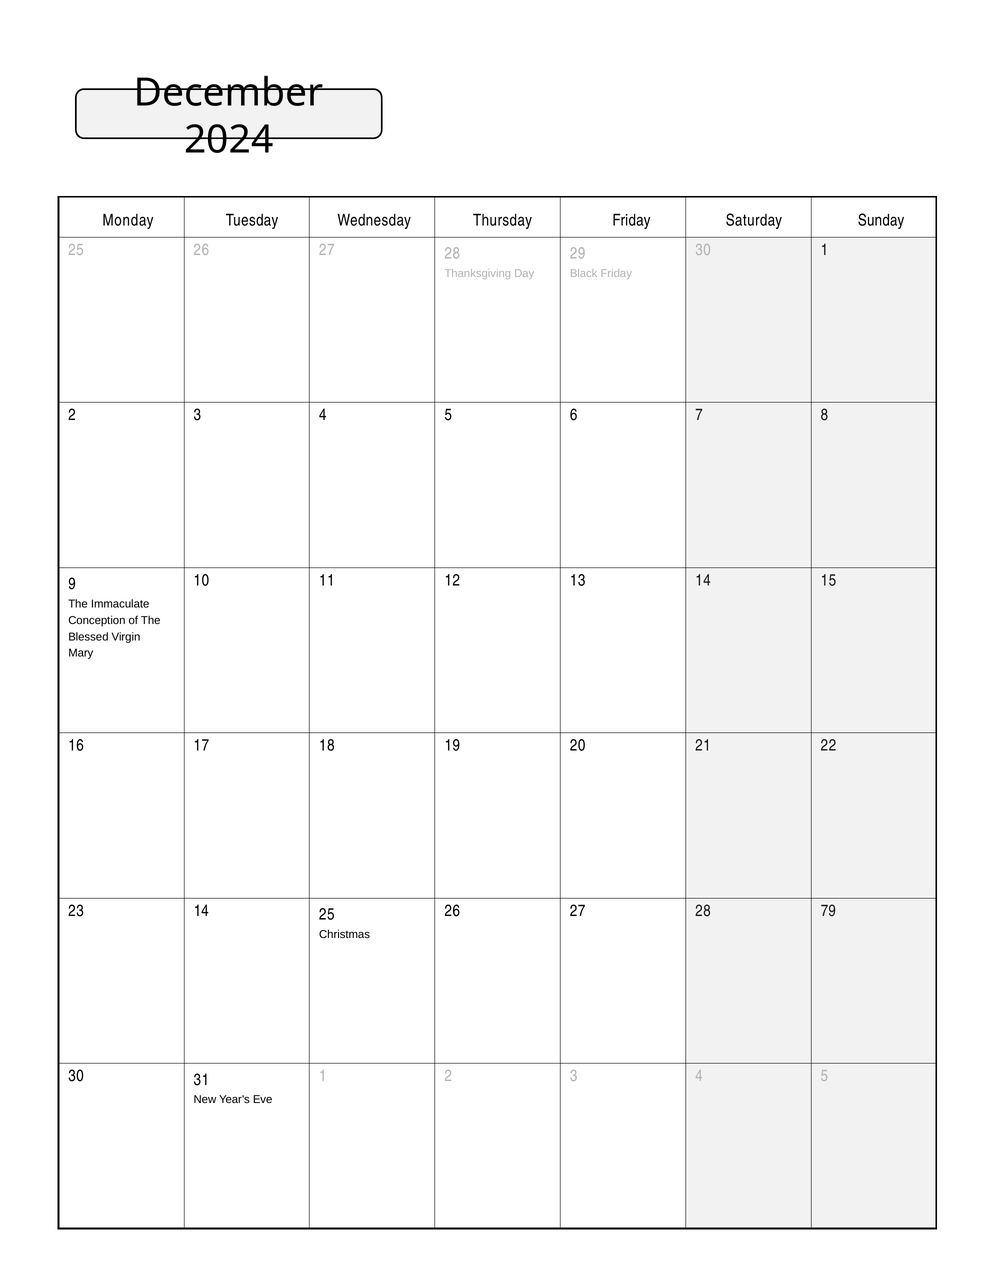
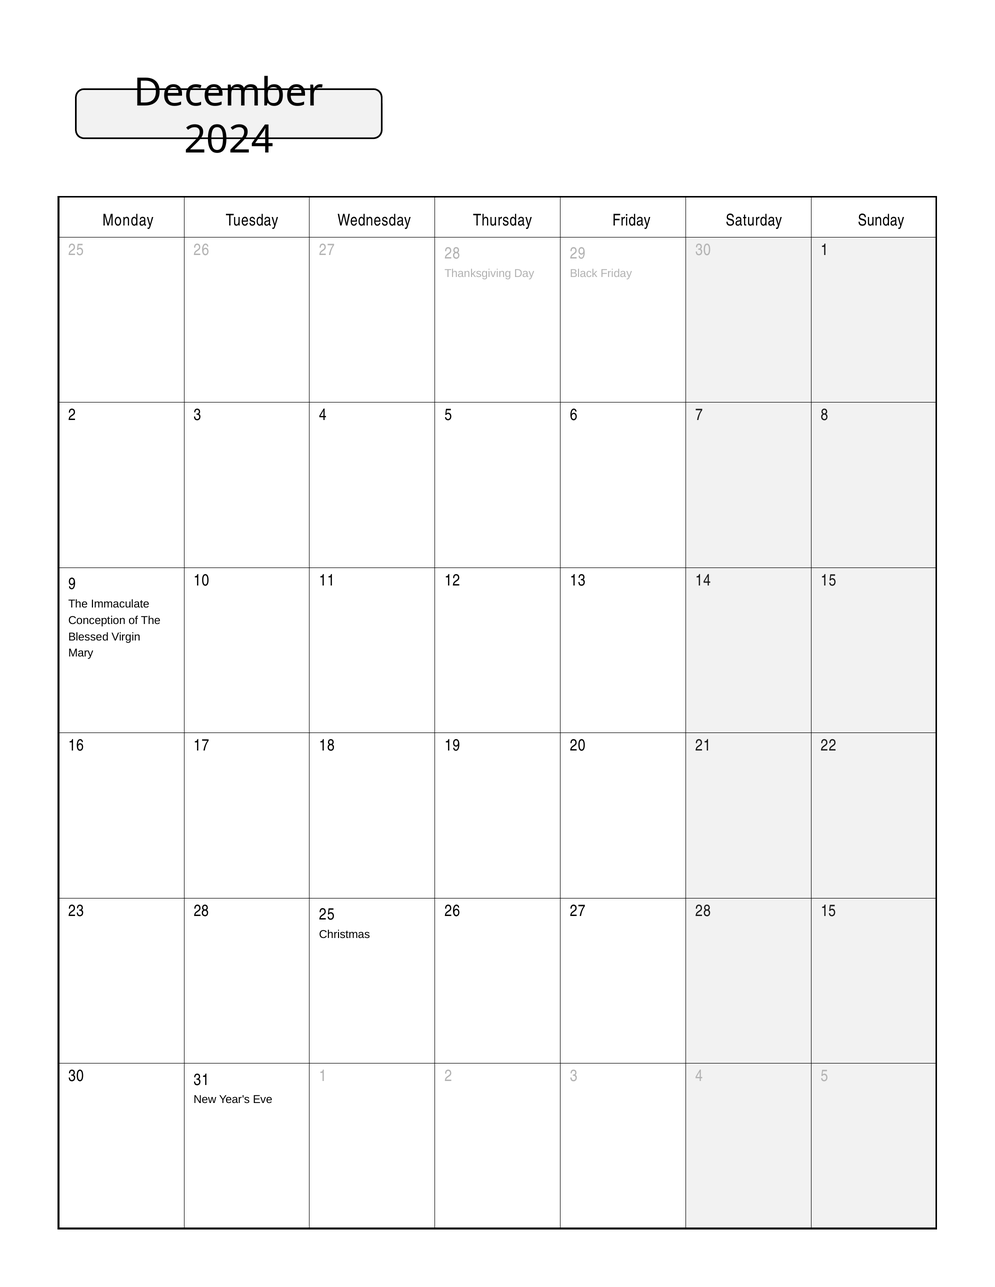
23 14: 14 -> 28
28 79: 79 -> 15
